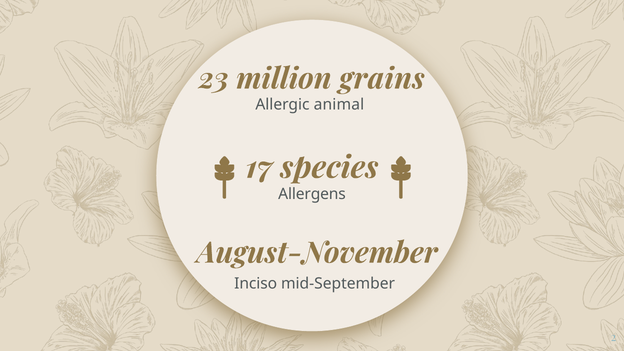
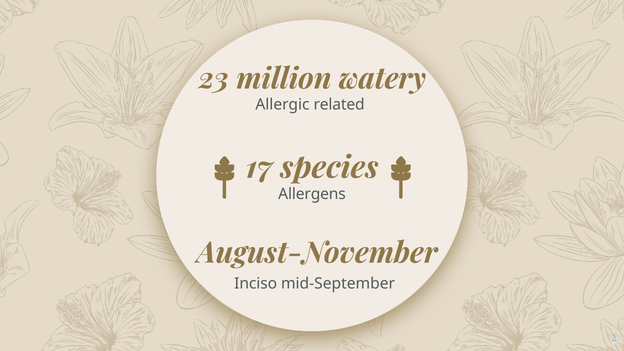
grains: grains -> watery
animal: animal -> related
